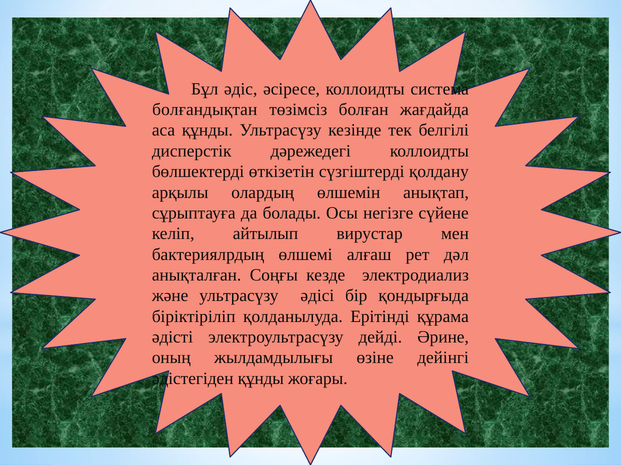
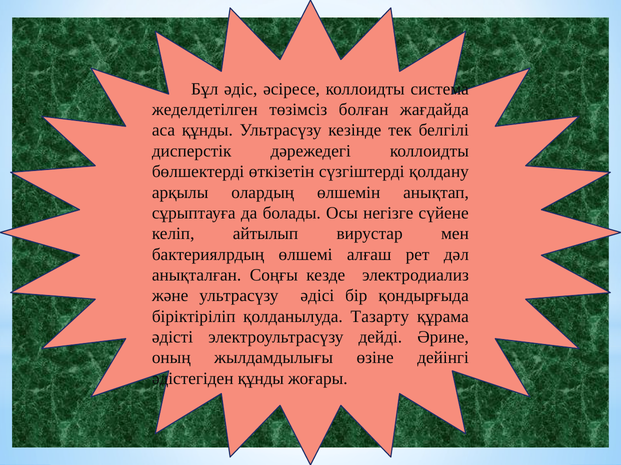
болғандықтан: болғандықтан -> жеделдетілген
Ерітінді: Ерітінді -> Тазарту
